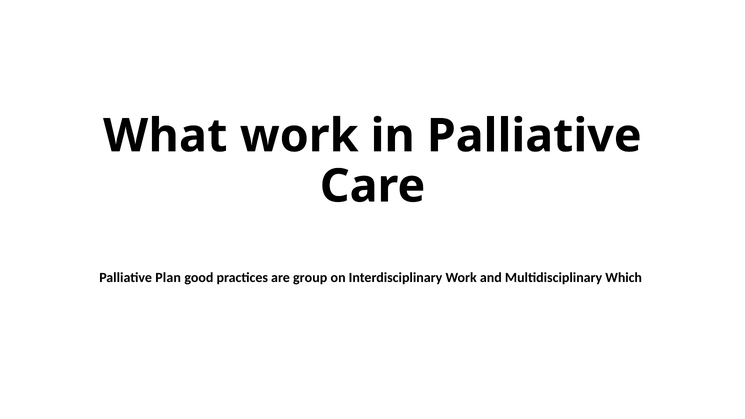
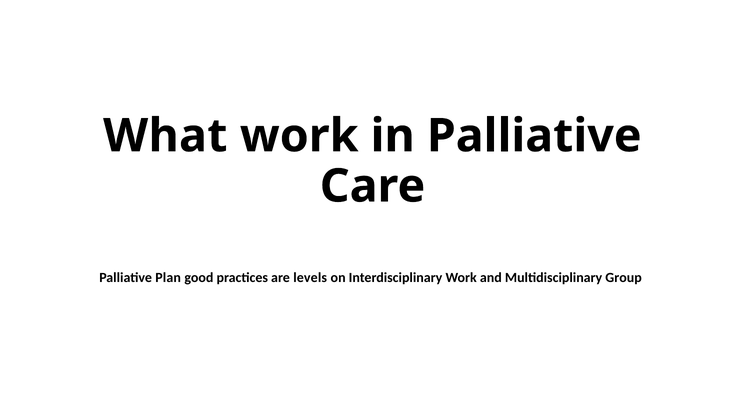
group: group -> levels
Which: Which -> Group
